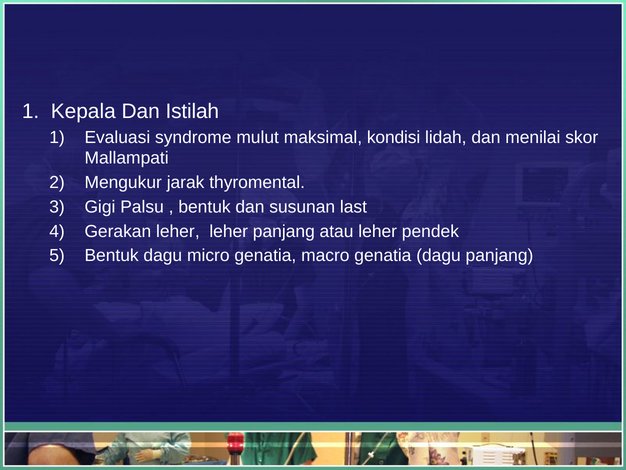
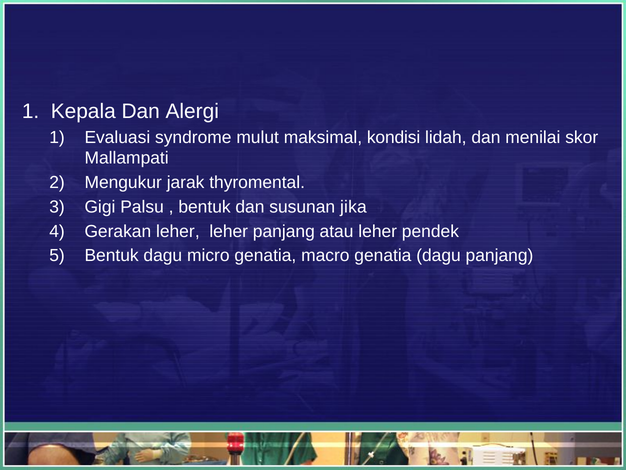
Istilah: Istilah -> Alergi
last: last -> jika
